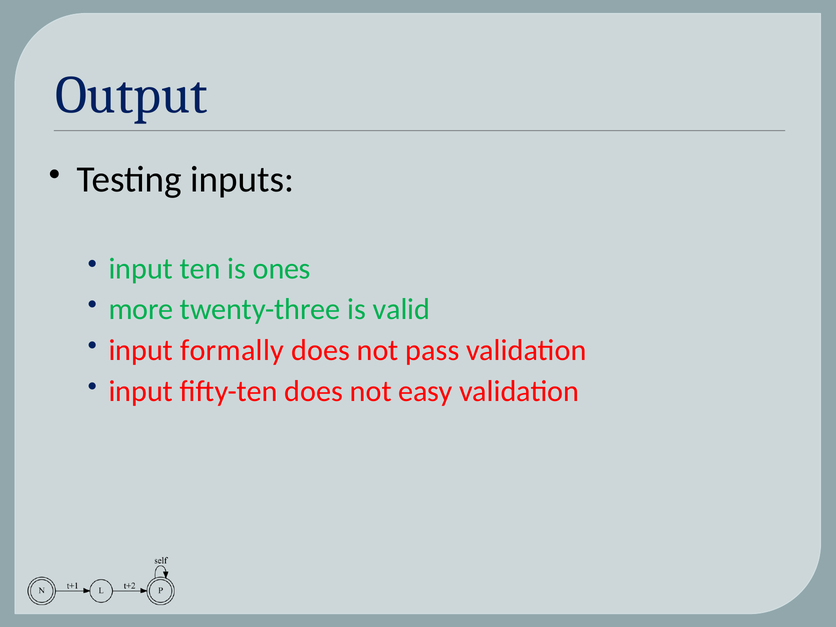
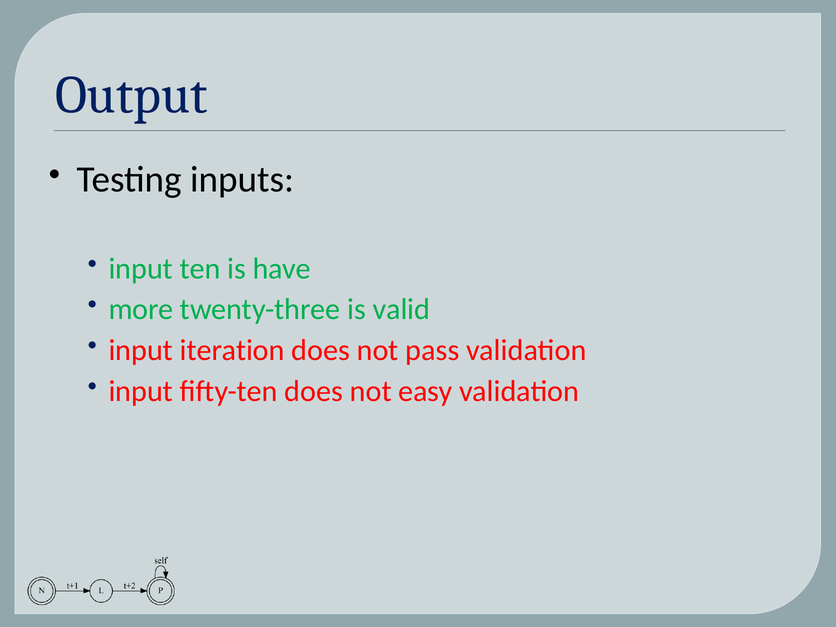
ones: ones -> have
formally: formally -> iteration
